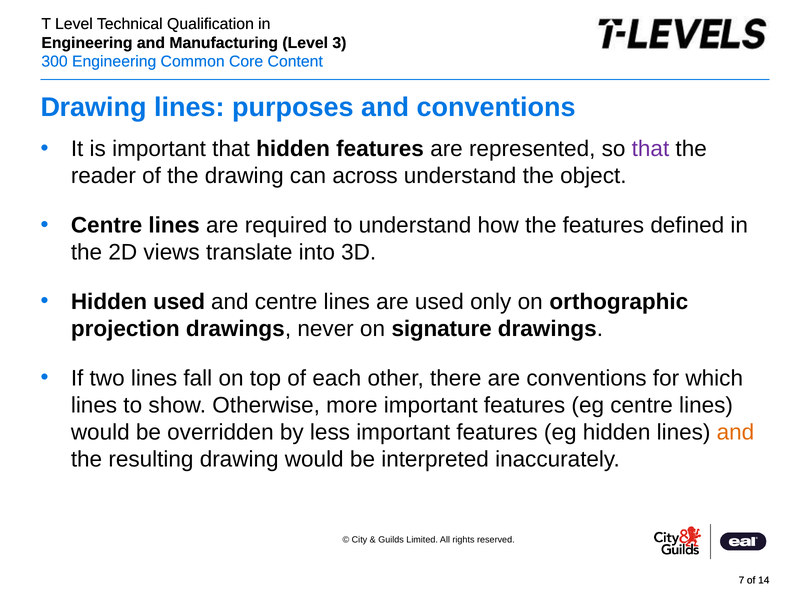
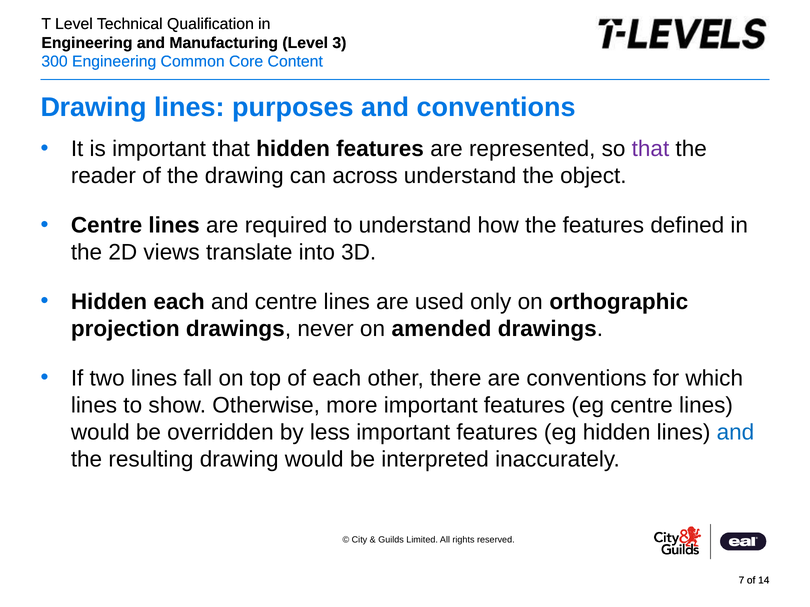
Hidden used: used -> each
signature: signature -> amended
and at (735, 433) colour: orange -> blue
